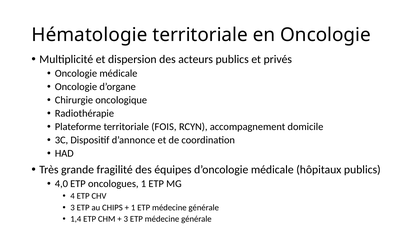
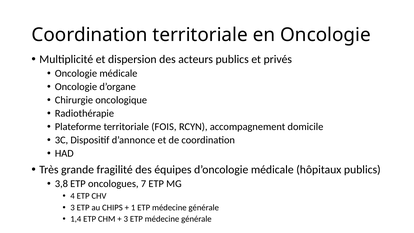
Hématologie at (90, 35): Hématologie -> Coordination
4,0: 4,0 -> 3,8
oncologues 1: 1 -> 7
